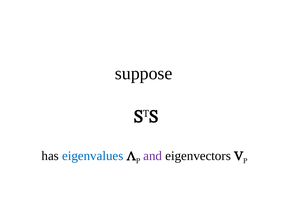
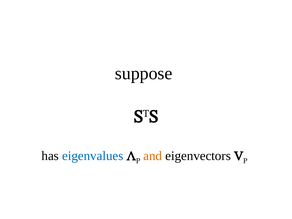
and colour: purple -> orange
